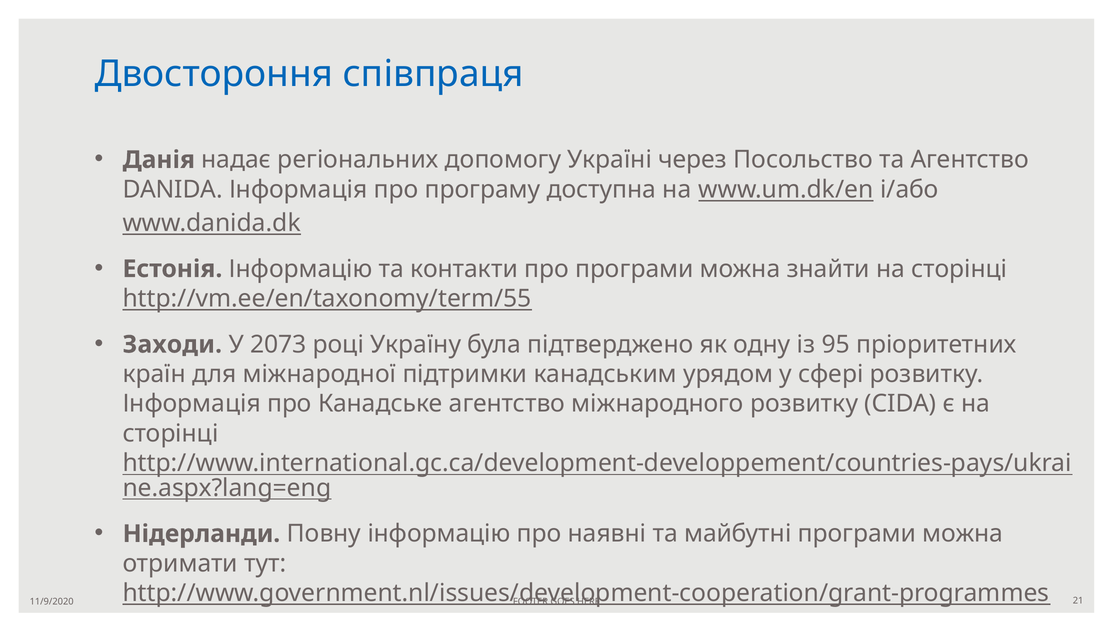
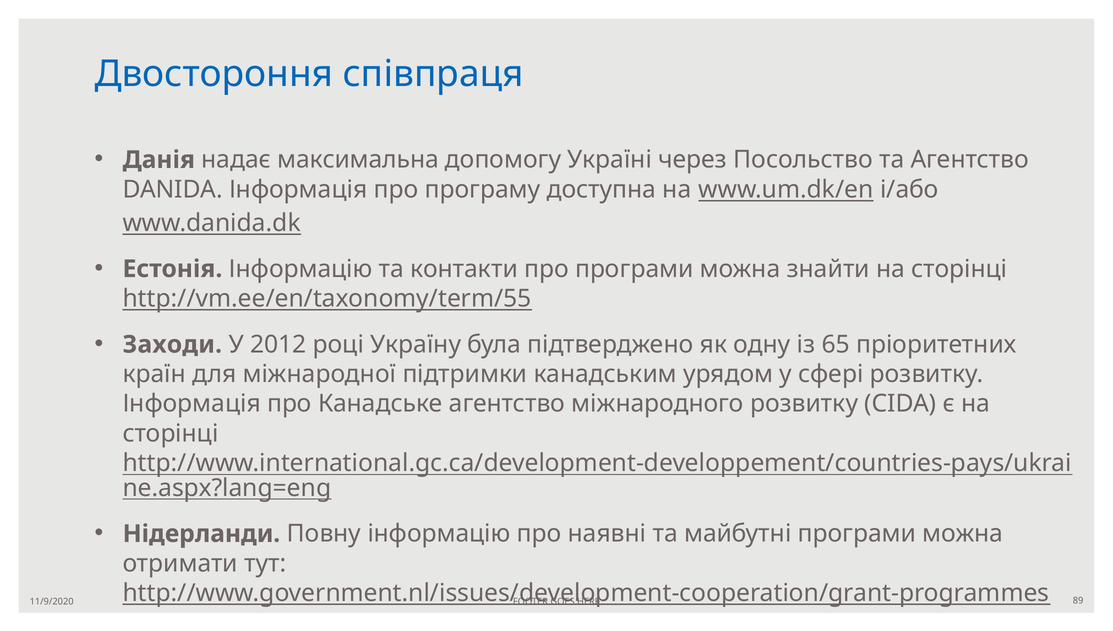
регіональних: регіональних -> максимальна
2073: 2073 -> 2012
95: 95 -> 65
21: 21 -> 89
